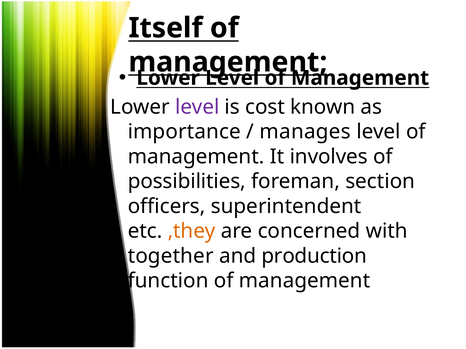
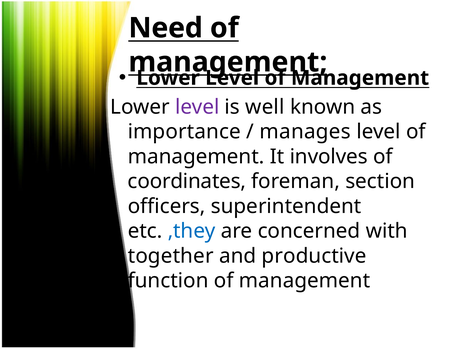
Itself: Itself -> Need
cost: cost -> well
possibilities: possibilities -> coordinates
,they colour: orange -> blue
production: production -> productive
